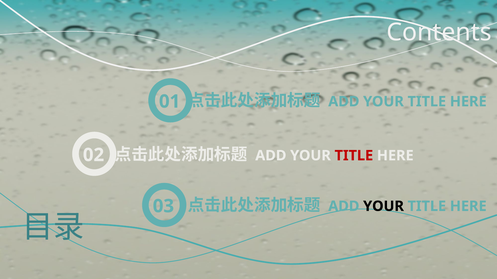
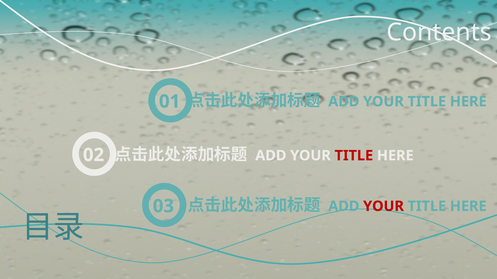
YOUR at (384, 207) colour: black -> red
